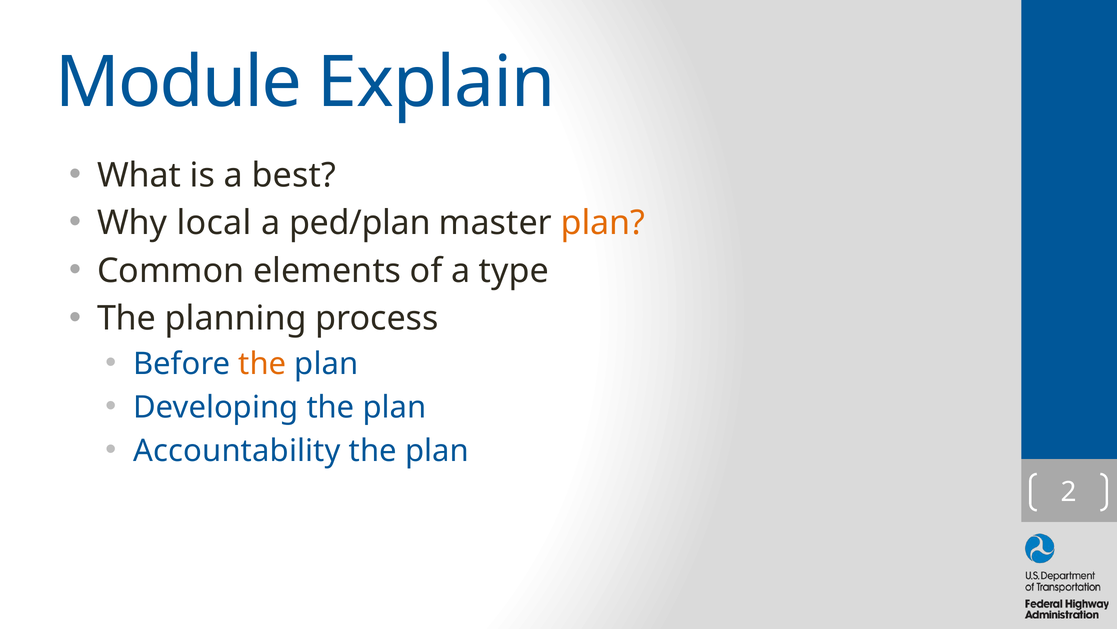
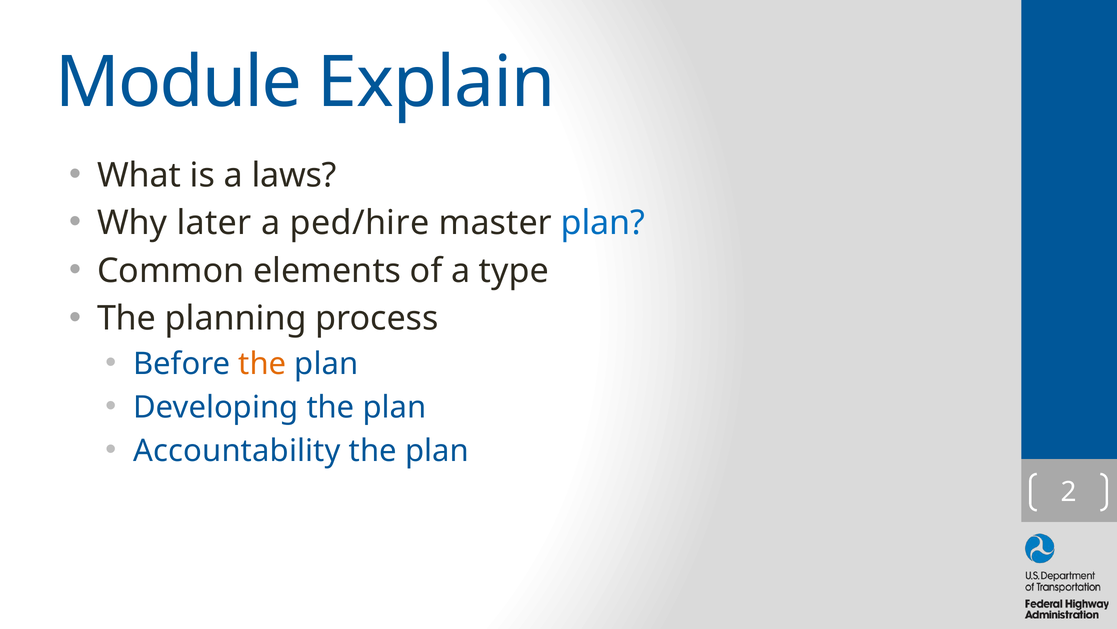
best: best -> laws
local: local -> later
ped/plan: ped/plan -> ped/hire
plan at (603, 223) colour: orange -> blue
